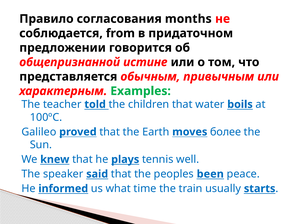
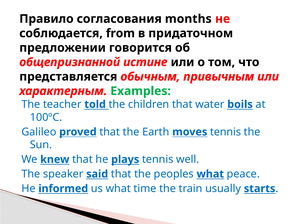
moves более: более -> tennis
peoples been: been -> what
